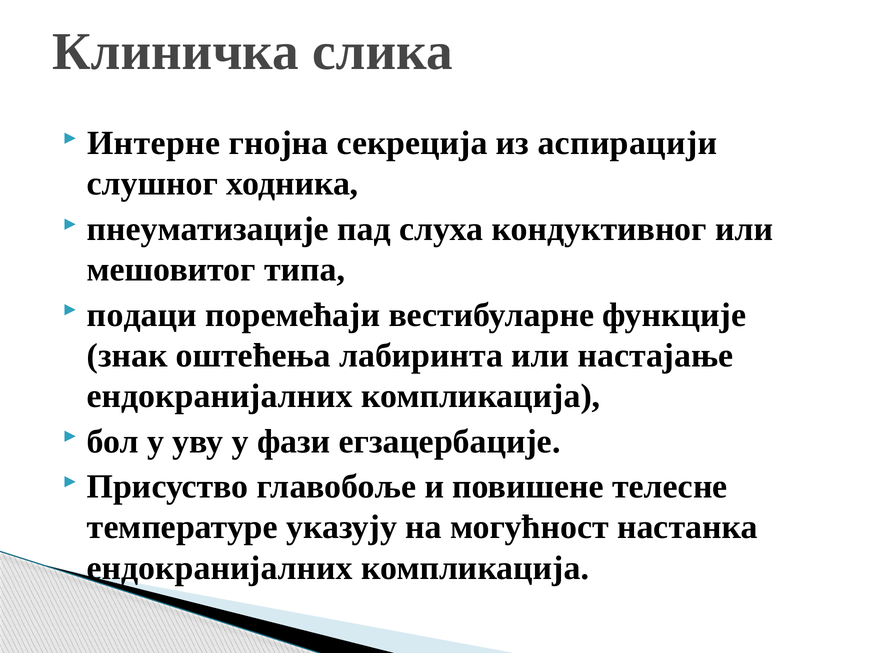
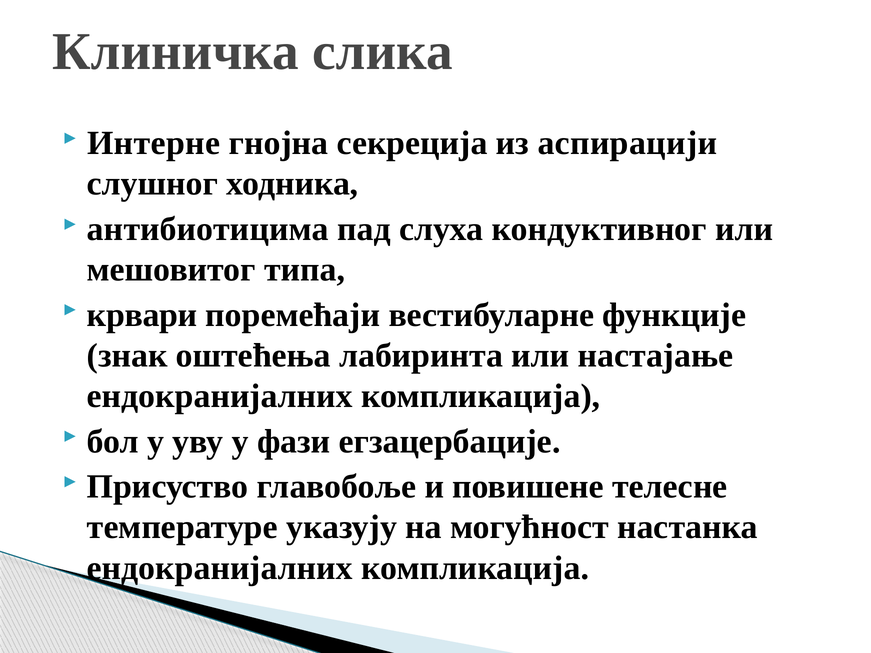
пнеуматизације: пнеуматизације -> антибиотицима
подаци: подаци -> крвари
